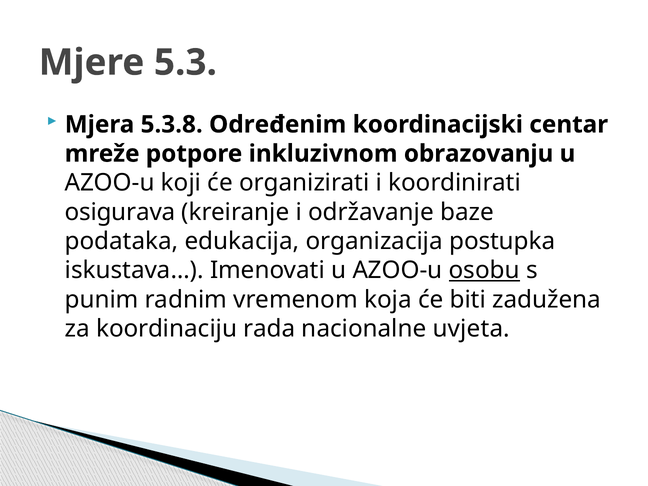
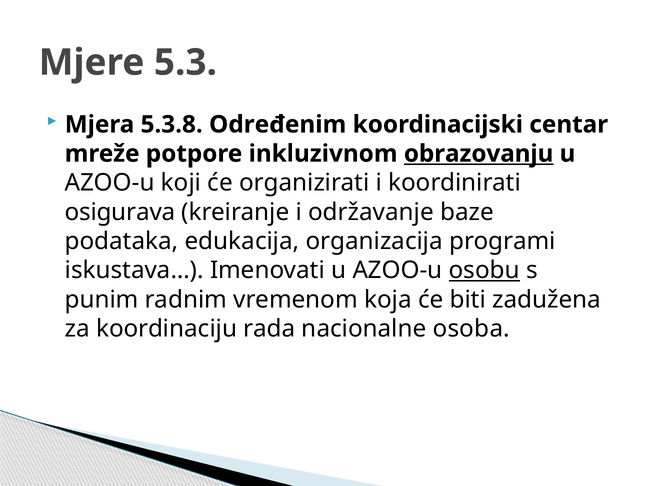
obrazovanju underline: none -> present
postupka: postupka -> programi
uvjeta: uvjeta -> osoba
